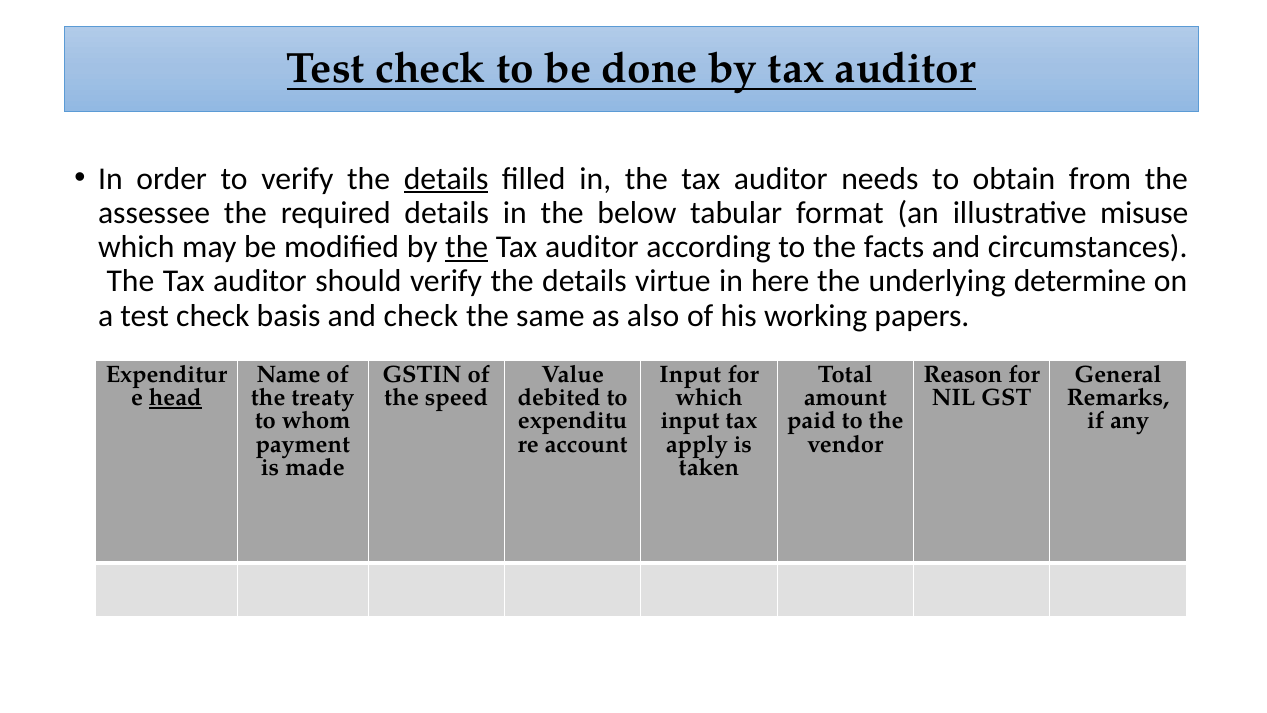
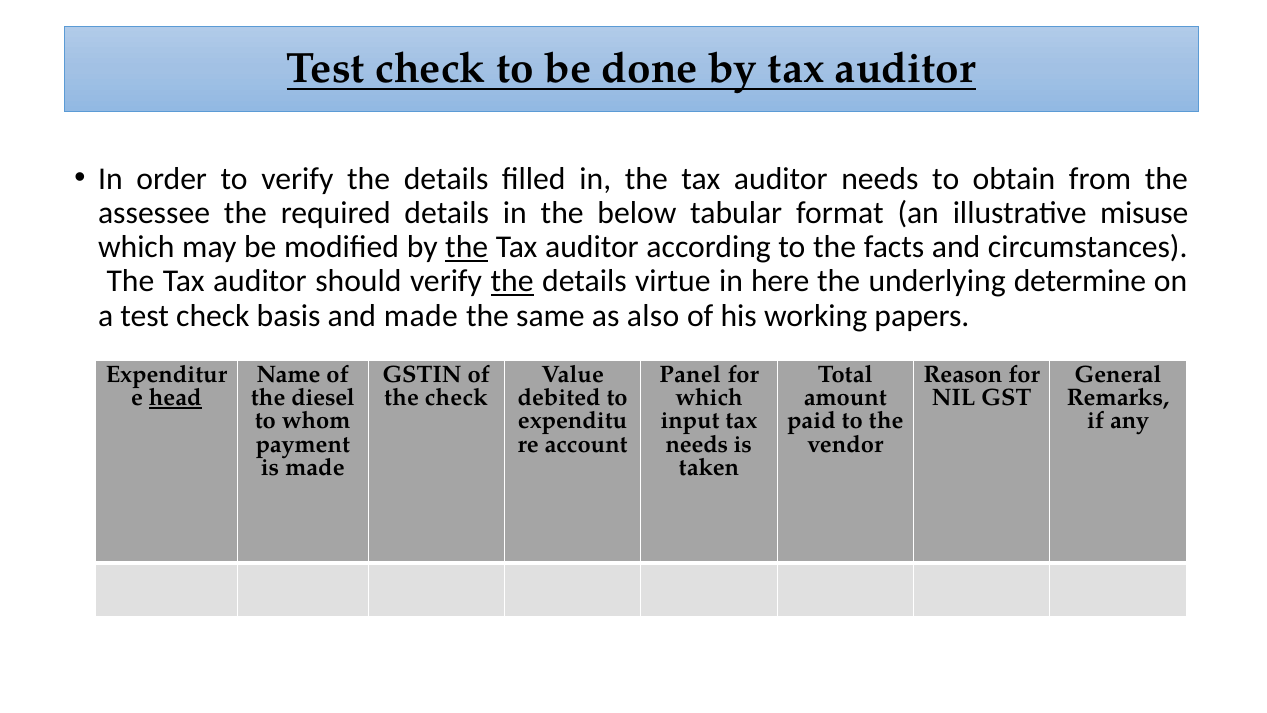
details at (446, 179) underline: present -> none
the at (512, 281) underline: none -> present
and check: check -> made
Input at (690, 374): Input -> Panel
treaty: treaty -> diesel
the speed: speed -> check
apply at (697, 444): apply -> needs
